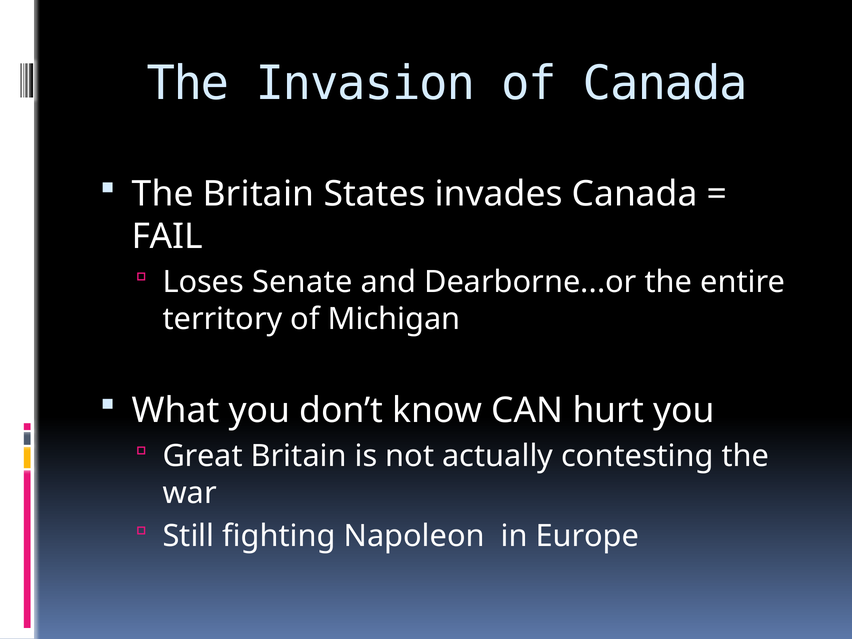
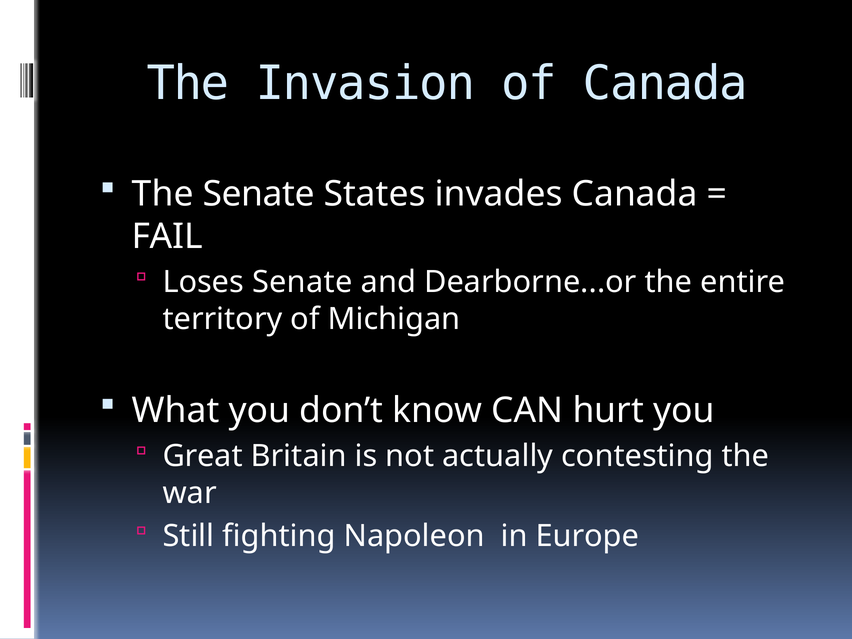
The Britain: Britain -> Senate
